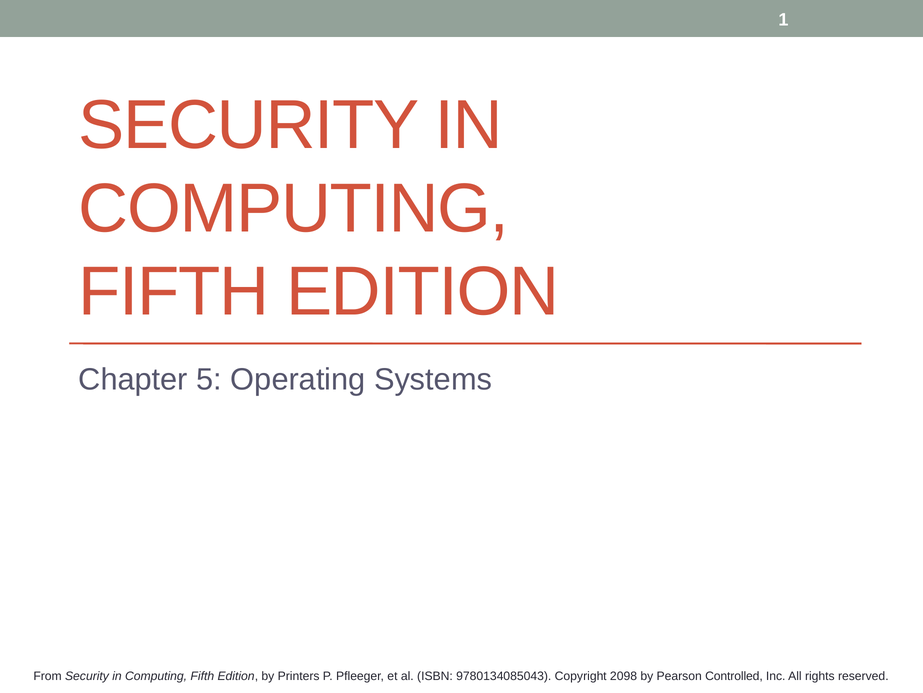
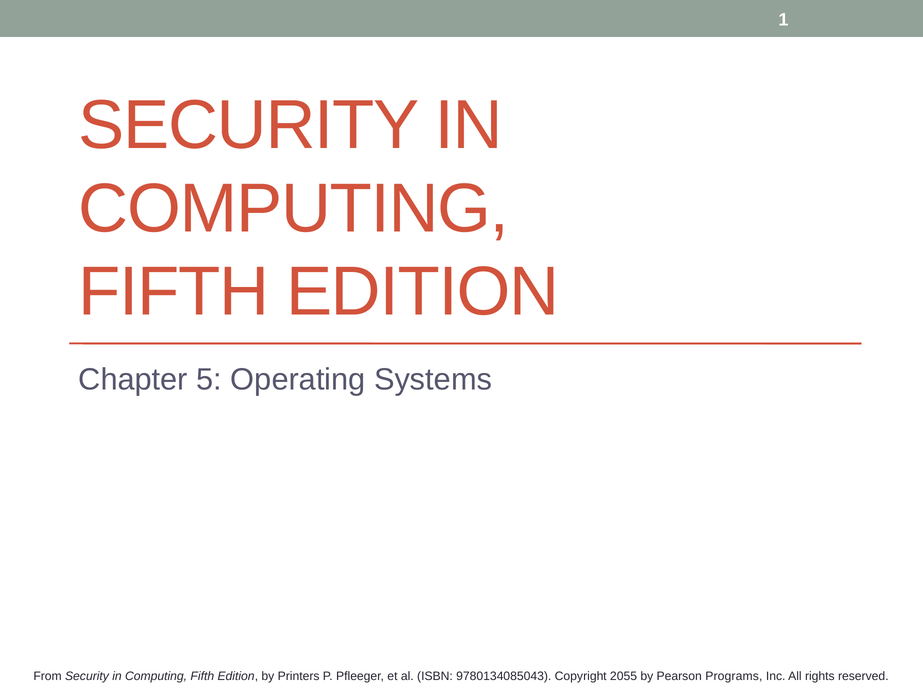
2098: 2098 -> 2055
Controlled: Controlled -> Programs
